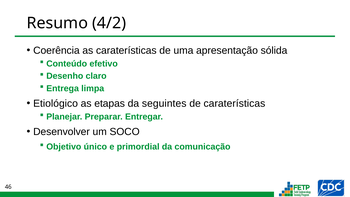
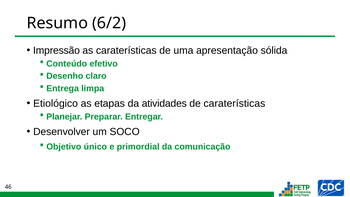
4/2: 4/2 -> 6/2
Coerência: Coerência -> Impressão
seguintes: seguintes -> atividades
